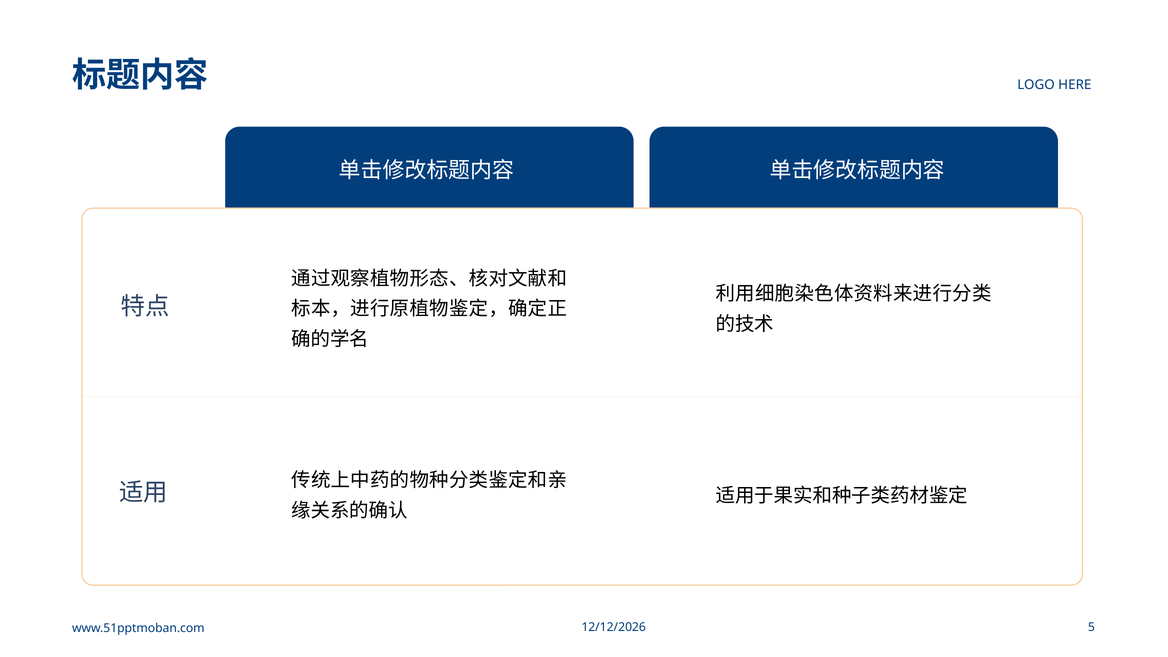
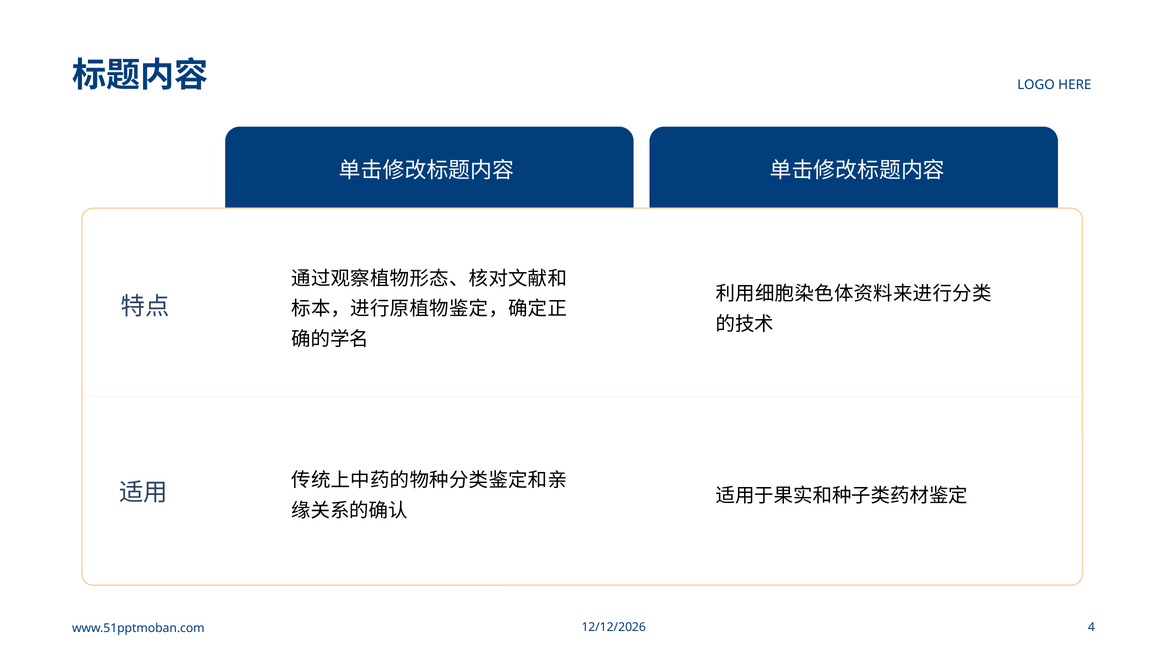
5: 5 -> 4
